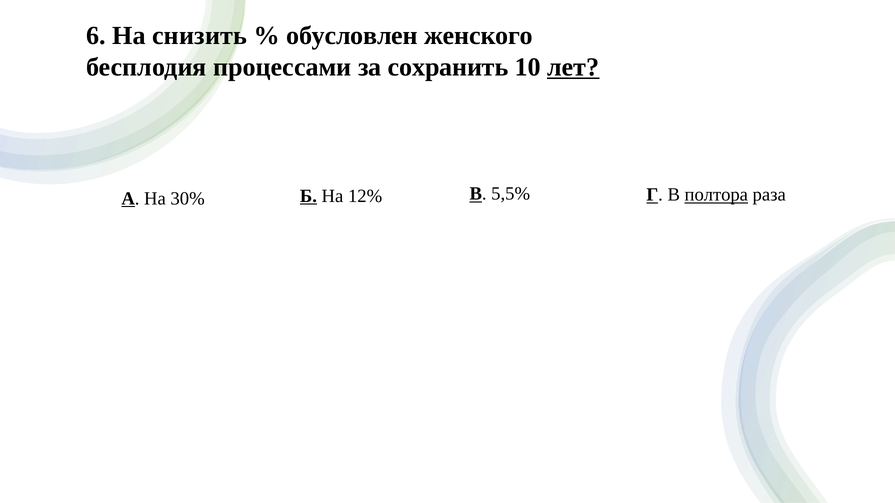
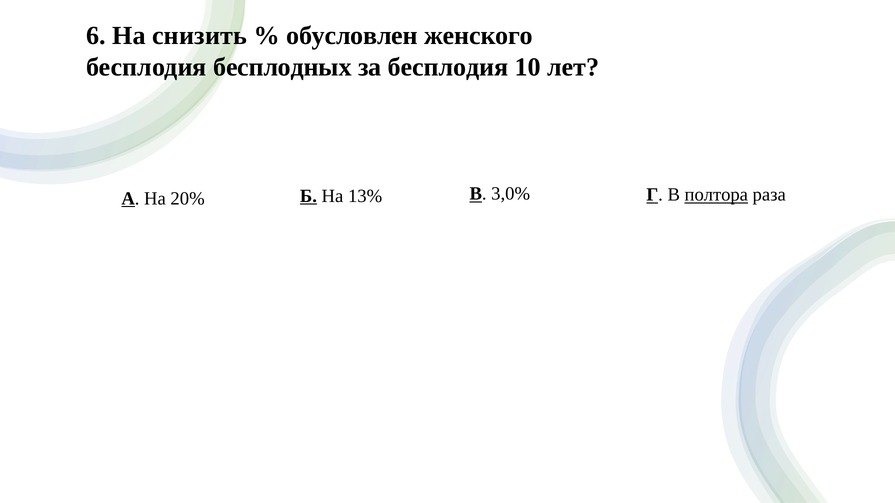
процессами: процессами -> бесплодных
за сохранить: сохранить -> бесплодия
лет underline: present -> none
30%: 30% -> 20%
12%: 12% -> 13%
5,5%: 5,5% -> 3,0%
